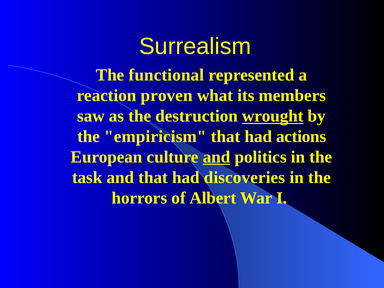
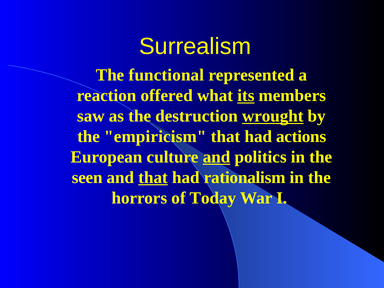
proven: proven -> offered
its underline: none -> present
task: task -> seen
that at (153, 178) underline: none -> present
discoveries: discoveries -> rationalism
Albert: Albert -> Today
